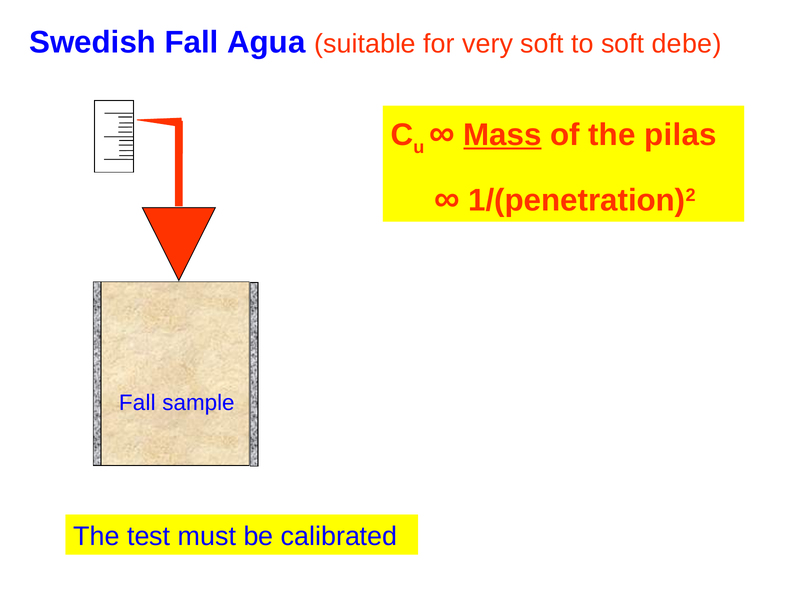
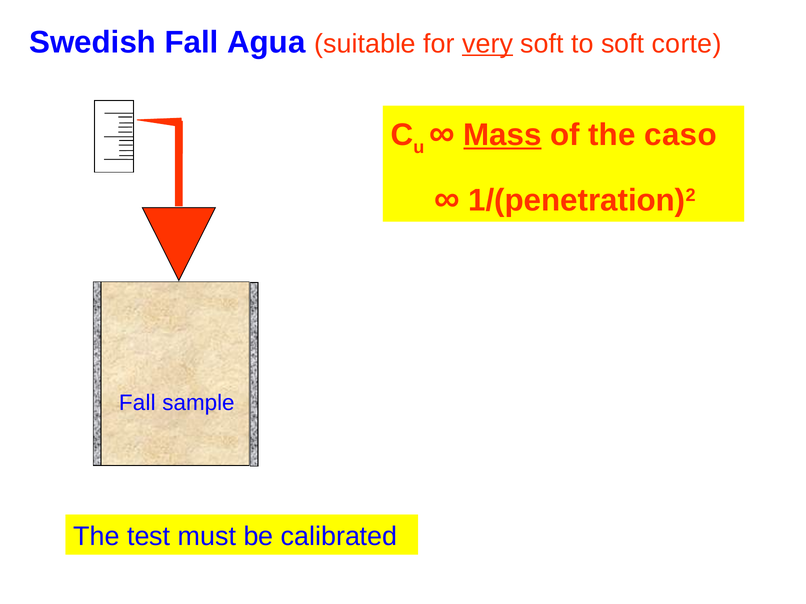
very underline: none -> present
debe: debe -> corte
pilas: pilas -> caso
